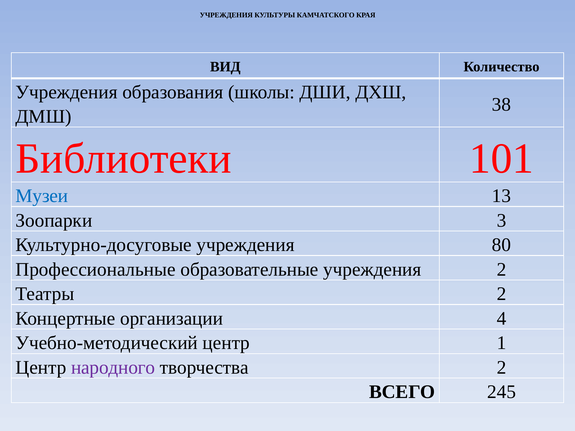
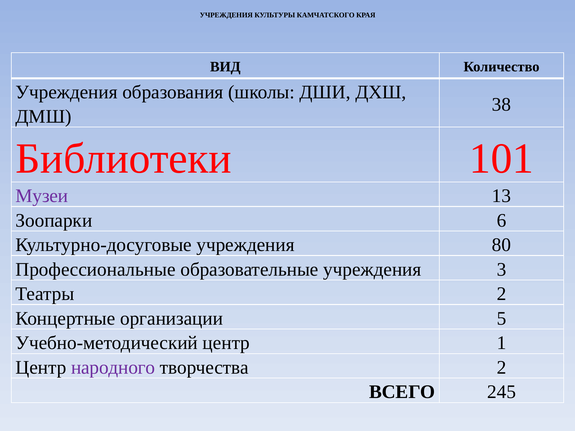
Музеи colour: blue -> purple
3: 3 -> 6
учреждения 2: 2 -> 3
4: 4 -> 5
